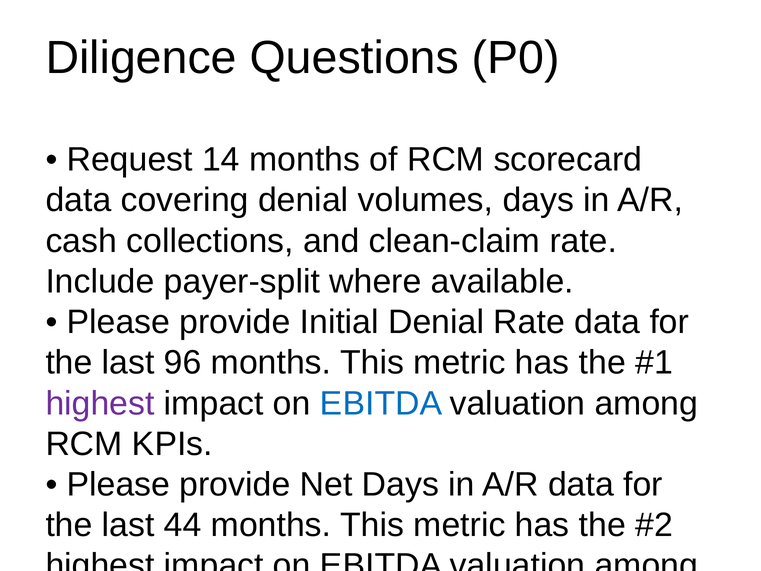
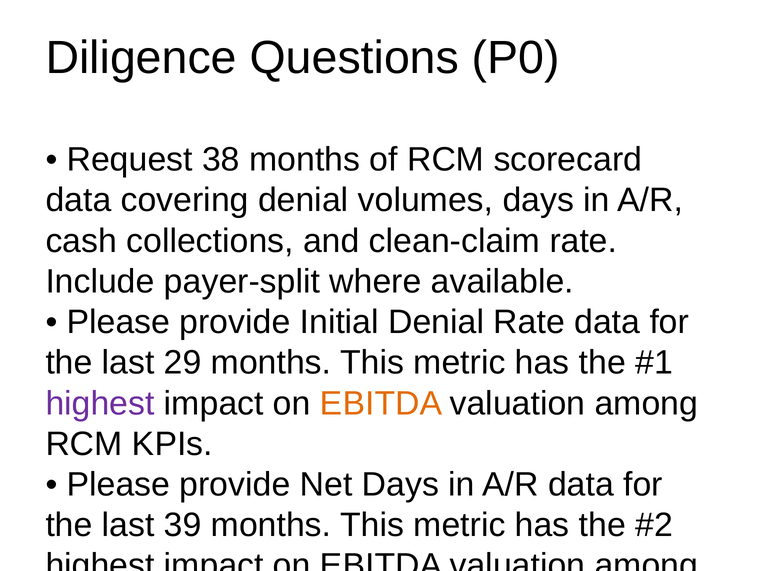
14: 14 -> 38
96: 96 -> 29
EBITDA at (381, 403) colour: blue -> orange
44: 44 -> 39
